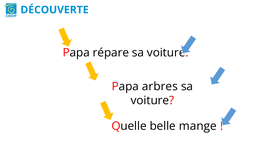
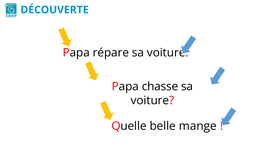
arbres: arbres -> chasse
